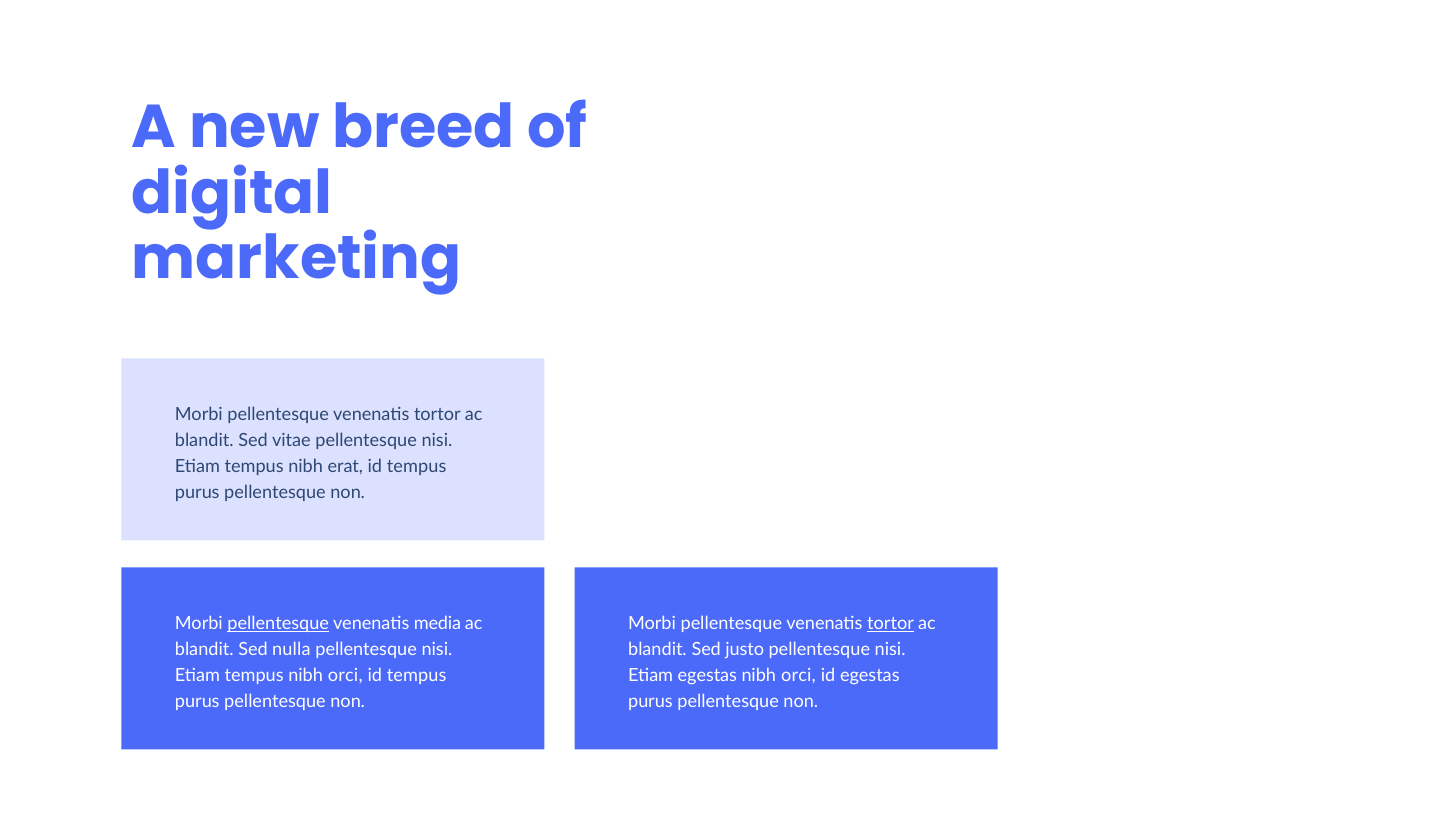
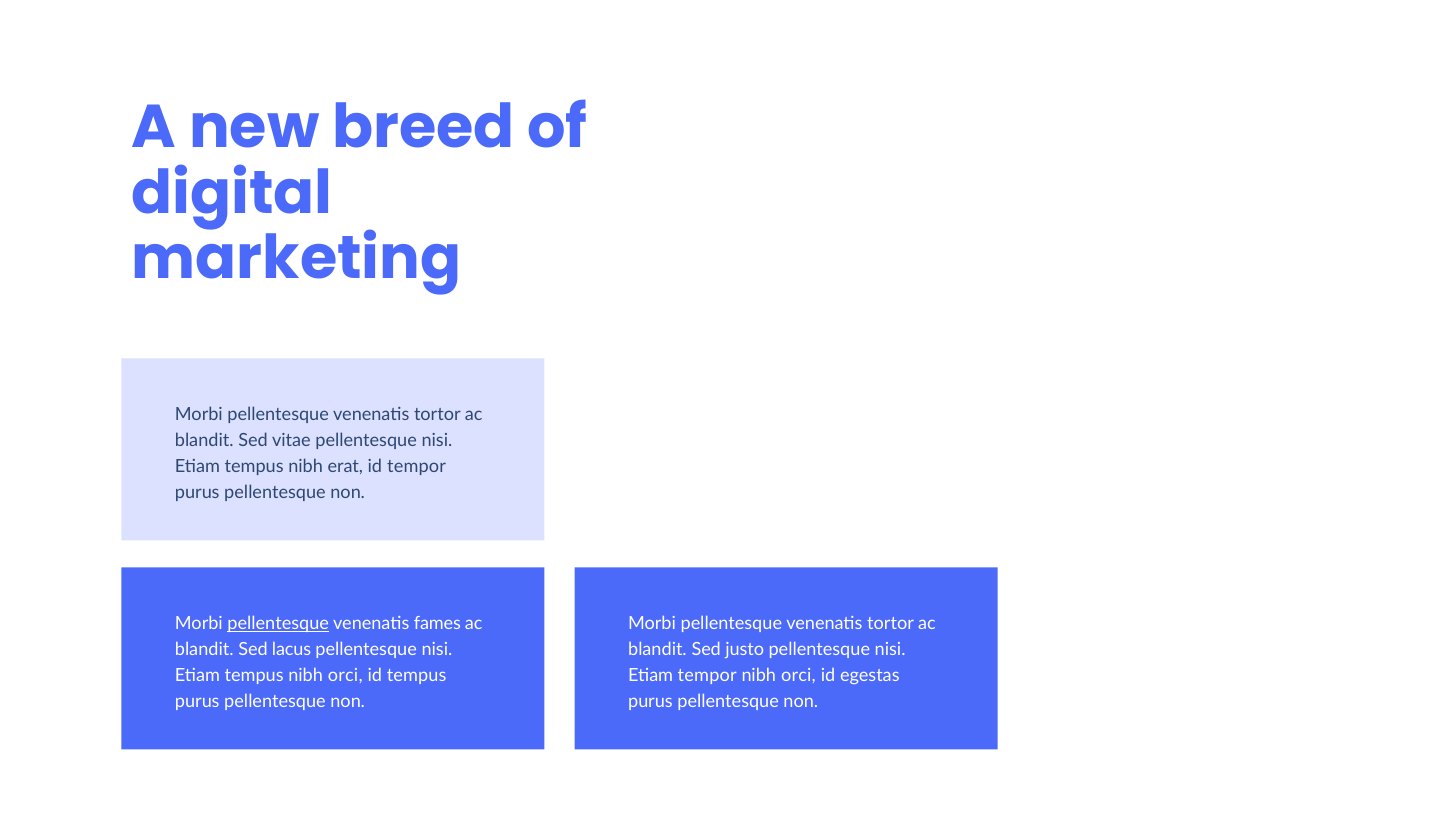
erat id tempus: tempus -> tempor
media: media -> fames
tortor at (891, 623) underline: present -> none
nulla: nulla -> lacus
Etiam egestas: egestas -> tempor
